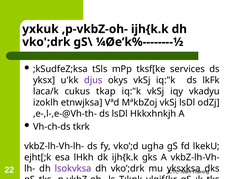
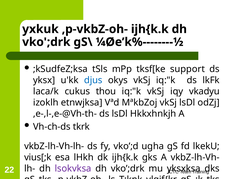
services: services -> support
djus colour: purple -> blue
tkap: tkap -> thou
ejht[;k: ejht[;k -> vius[;k
